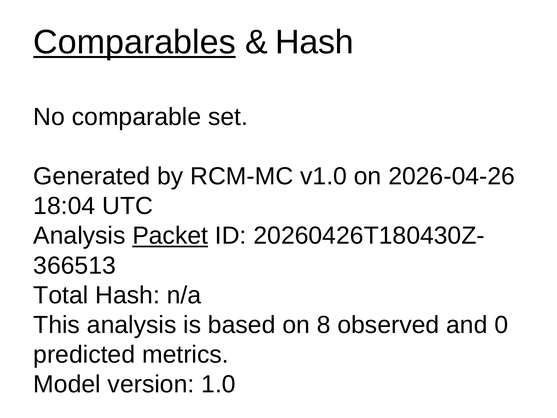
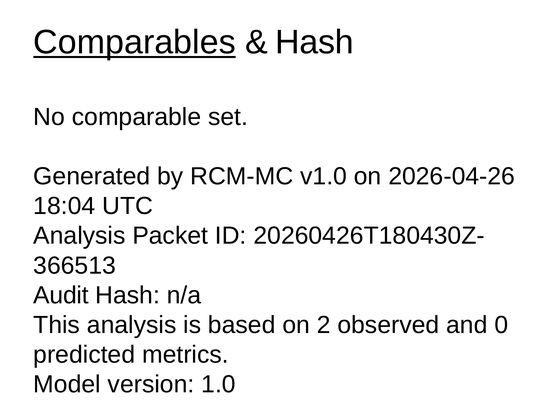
Packet underline: present -> none
Total: Total -> Audit
8: 8 -> 2
